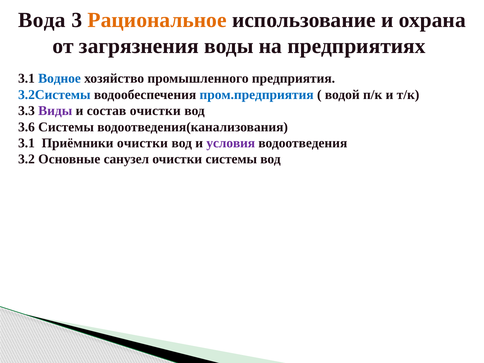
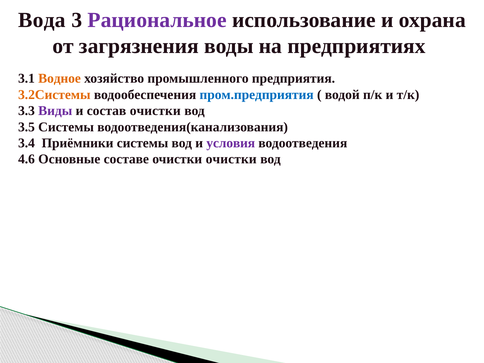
Рациональное colour: orange -> purple
Водное colour: blue -> orange
3.2Системы colour: blue -> orange
3.6: 3.6 -> 3.5
3.1 at (26, 143): 3.1 -> 3.4
Приёмники очистки: очистки -> системы
3.2: 3.2 -> 4.6
санузел: санузел -> составе
очистки системы: системы -> очистки
